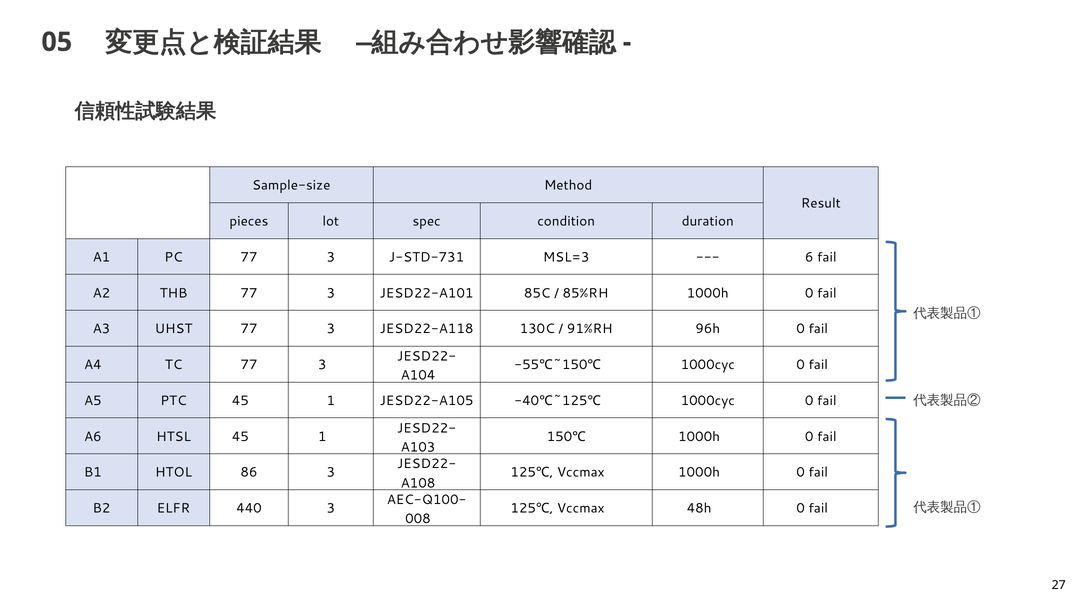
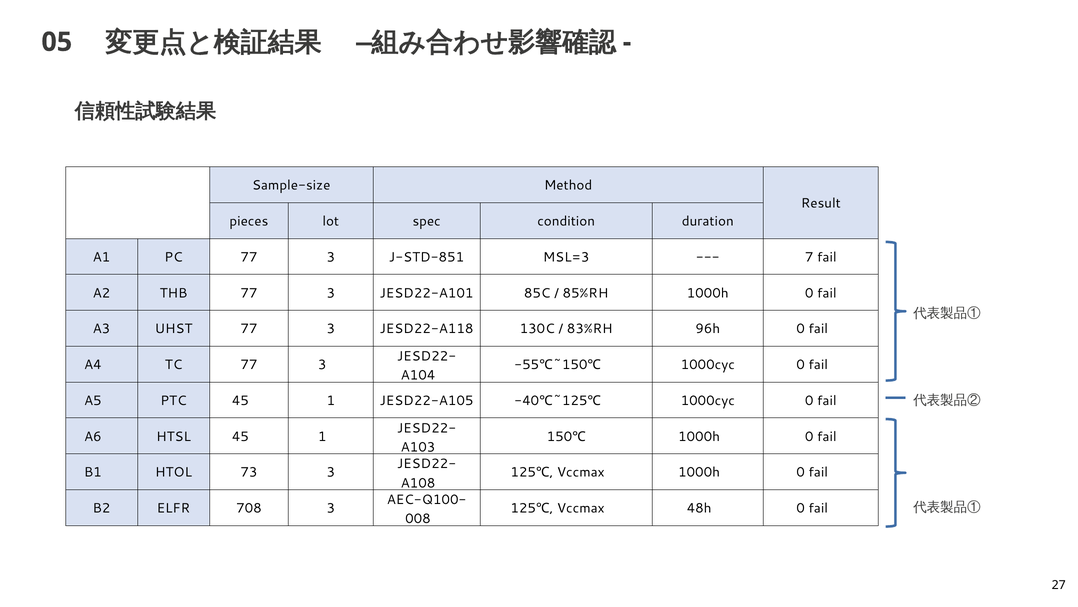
J-STD-731: J-STD-731 -> J-STD-851
6: 6 -> 7
91%RH: 91%RH -> 83%RH
86: 86 -> 73
440: 440 -> 708
